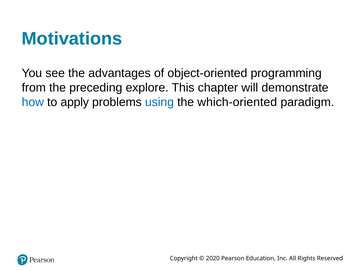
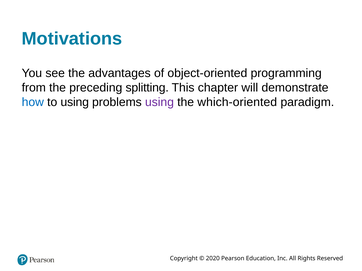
explore: explore -> splitting
to apply: apply -> using
using at (159, 102) colour: blue -> purple
